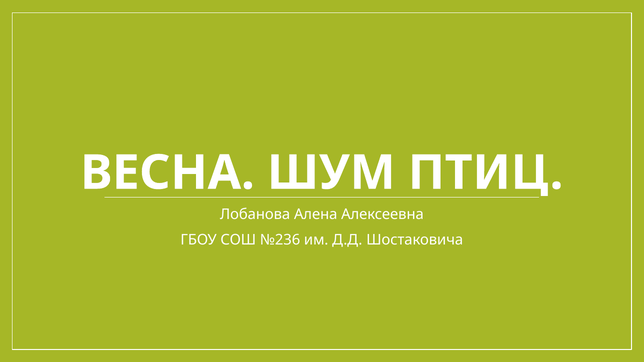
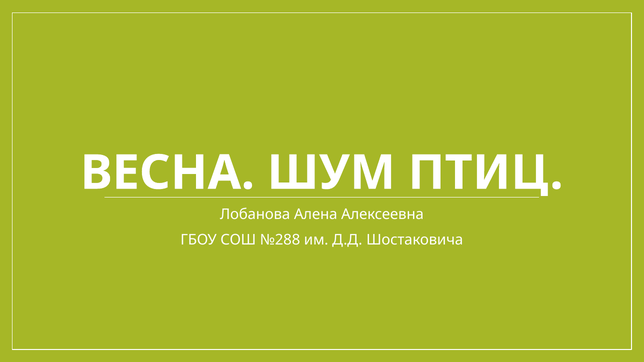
№236: №236 -> №288
